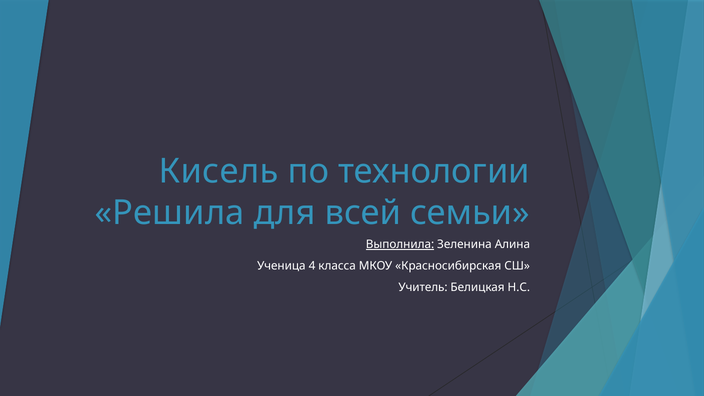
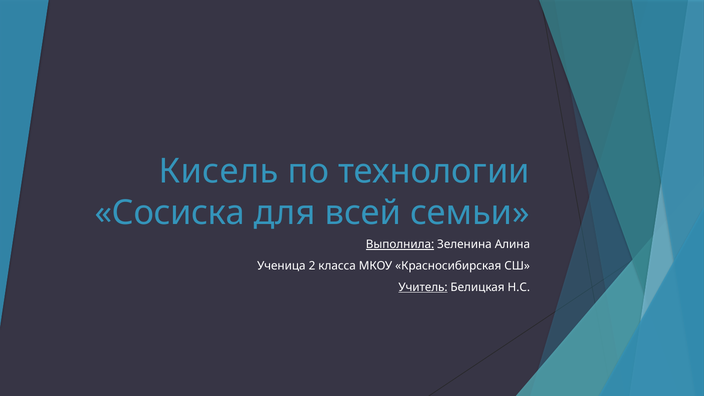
Решила: Решила -> Сосиска
4: 4 -> 2
Учитель underline: none -> present
